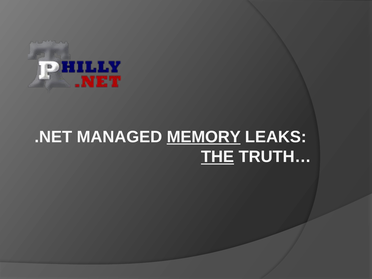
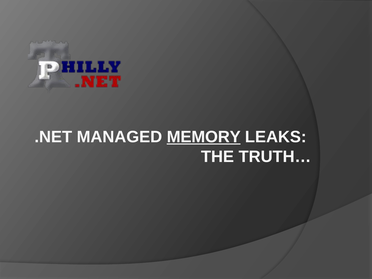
THE underline: present -> none
